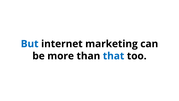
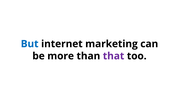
that colour: blue -> purple
